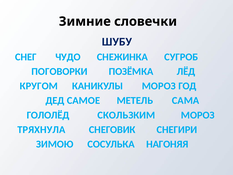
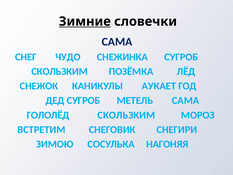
Зимние underline: none -> present
ШУБУ at (117, 42): ШУБУ -> САМА
ПОГОВОРКИ at (60, 71): ПОГОВОРКИ -> СКОЛЬЗКИМ
КРУГОМ: КРУГОМ -> СНЕЖОК
КАНИКУЛЫ МОРОЗ: МОРОЗ -> АУКАЕТ
ДЕД САМОЕ: САМОЕ -> СУГРОБ
ТРЯХНУЛА: ТРЯХНУЛА -> ВСТРЕТИМ
